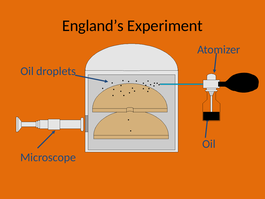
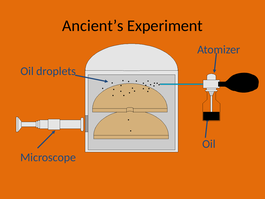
England’s: England’s -> Ancient’s
